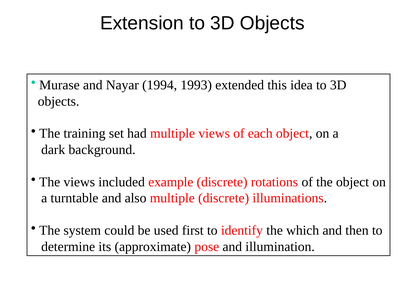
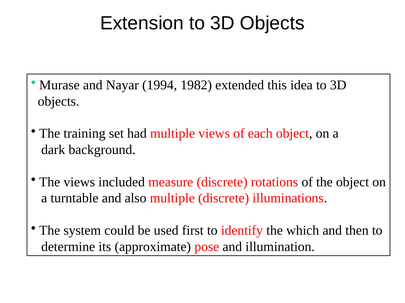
1993: 1993 -> 1982
example: example -> measure
